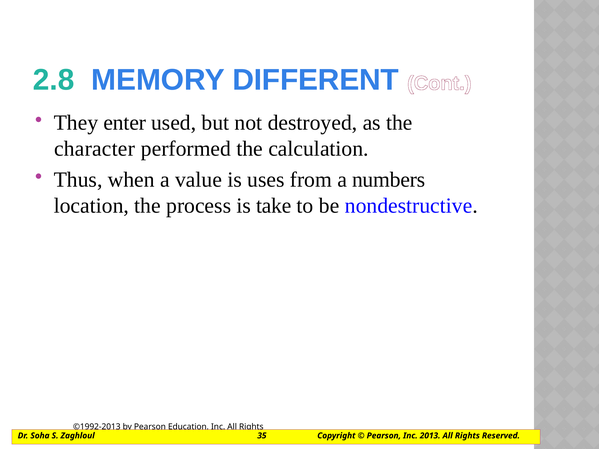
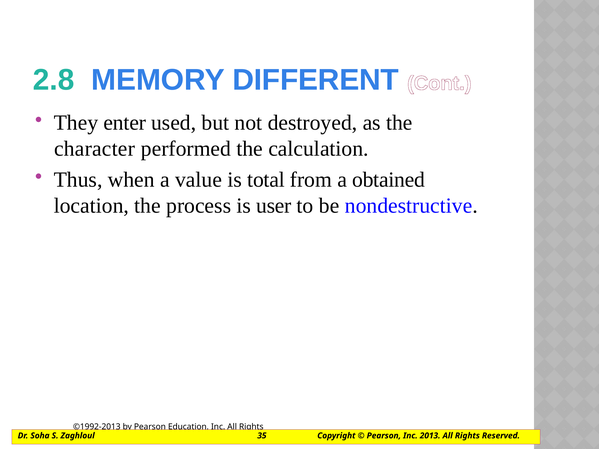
uses: uses -> total
numbers: numbers -> obtained
take: take -> user
